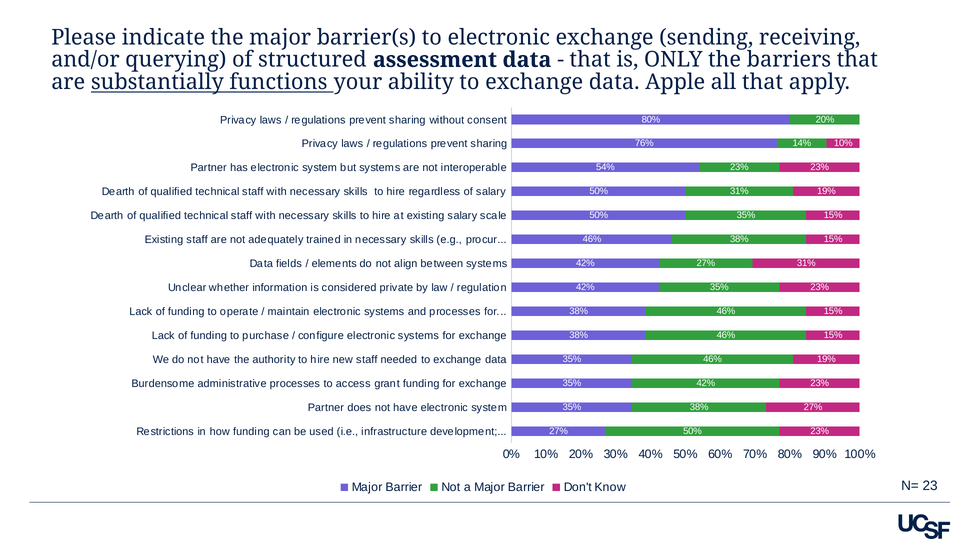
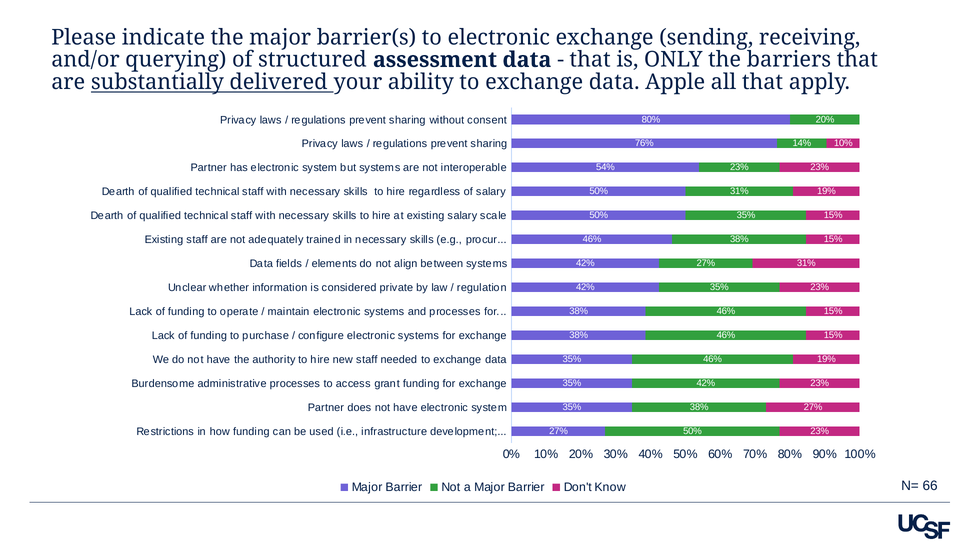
functions: functions -> delivered
23: 23 -> 66
